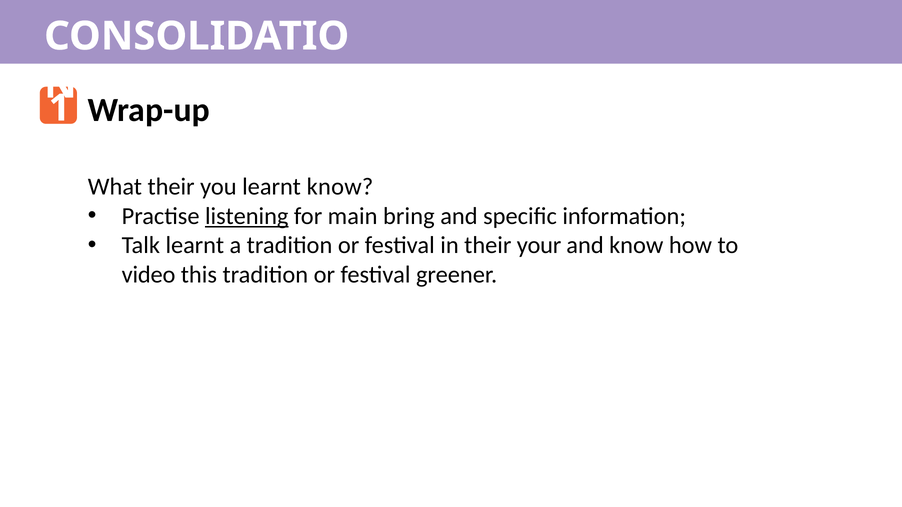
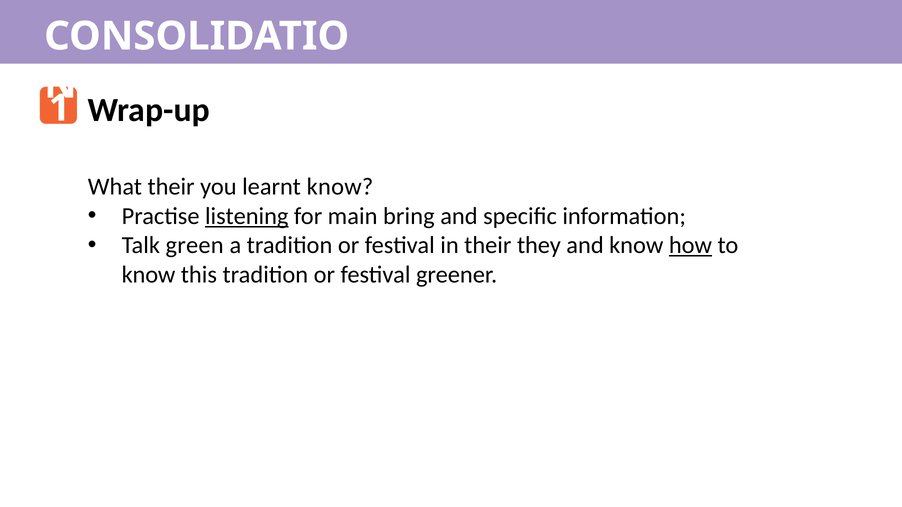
Talk learnt: learnt -> green
your: your -> they
how underline: none -> present
video at (149, 275): video -> know
